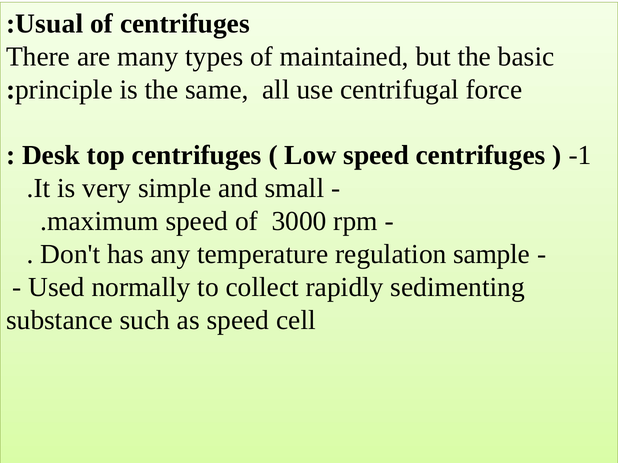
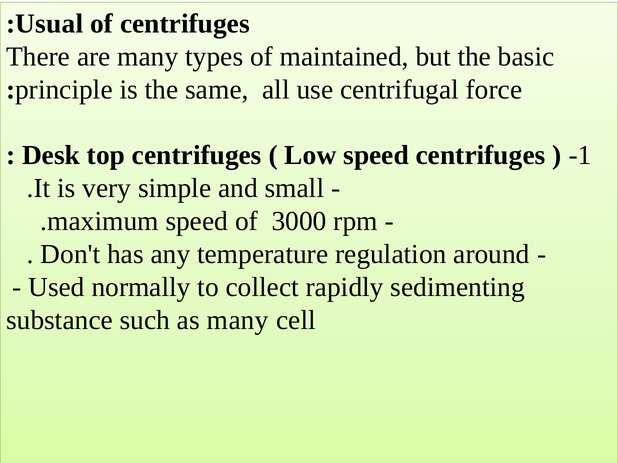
sample: sample -> around
as speed: speed -> many
